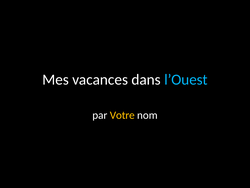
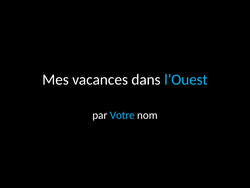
Votre colour: yellow -> light blue
